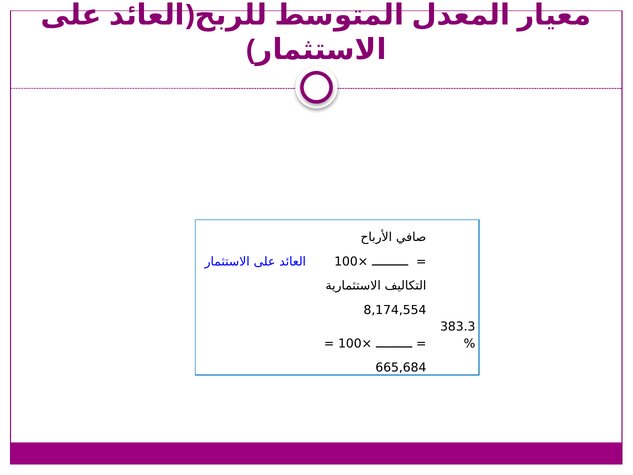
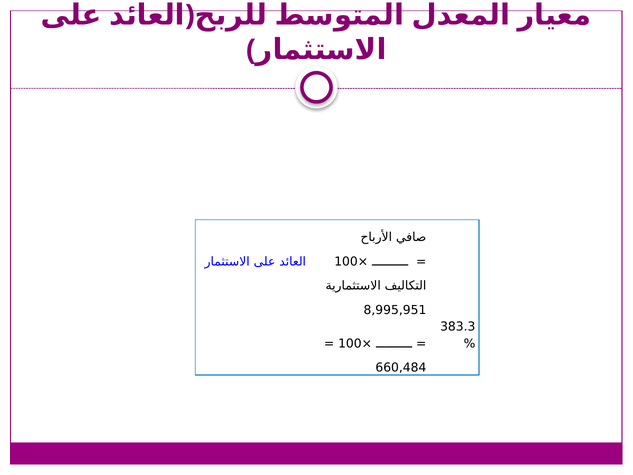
8,174,554: 8,174,554 -> 8,995,951
665,684: 665,684 -> 660,484
